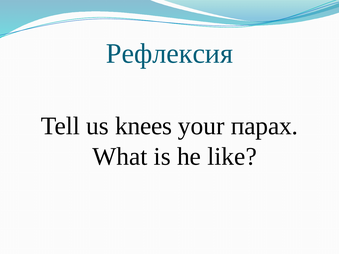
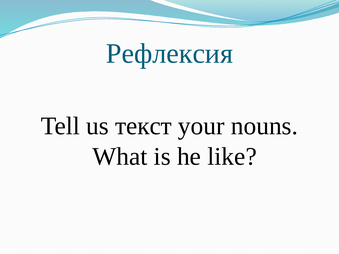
knees: knees -> текст
парах: парах -> nouns
